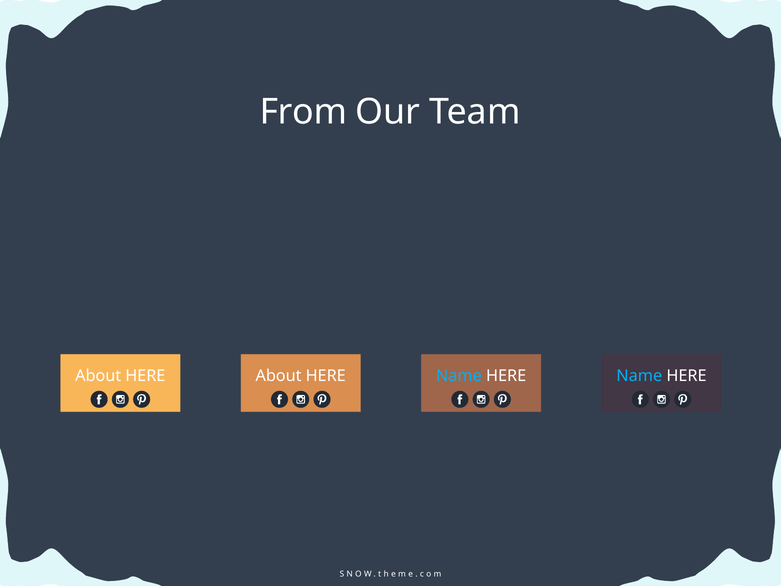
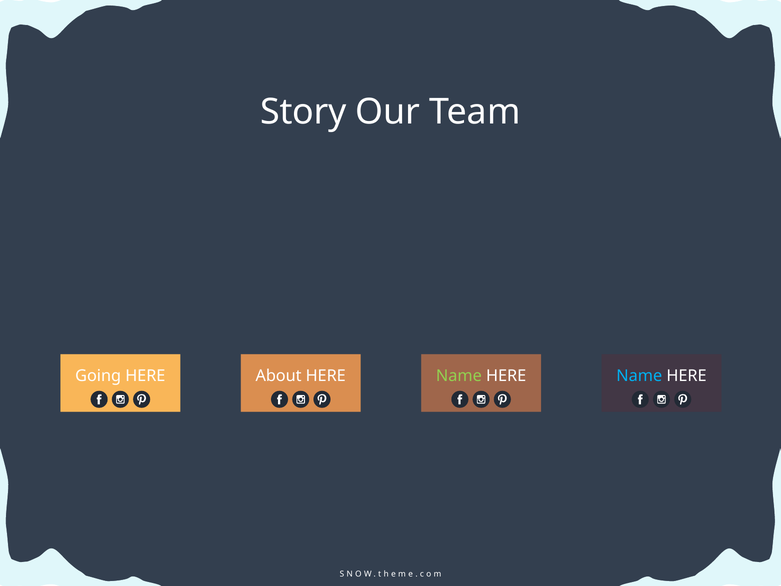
From: From -> Story
About at (98, 376): About -> Going
Name at (459, 376) colour: light blue -> light green
